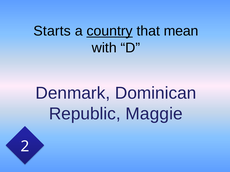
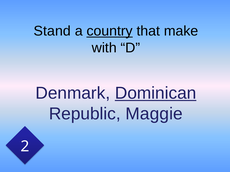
Starts: Starts -> Stand
mean: mean -> make
Dominican underline: none -> present
